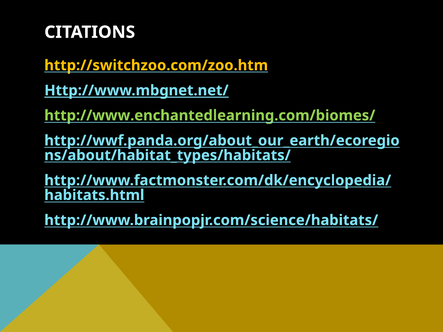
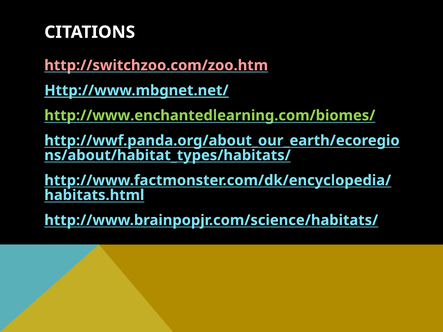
http://switchzoo.com/zoo.htm colour: yellow -> pink
